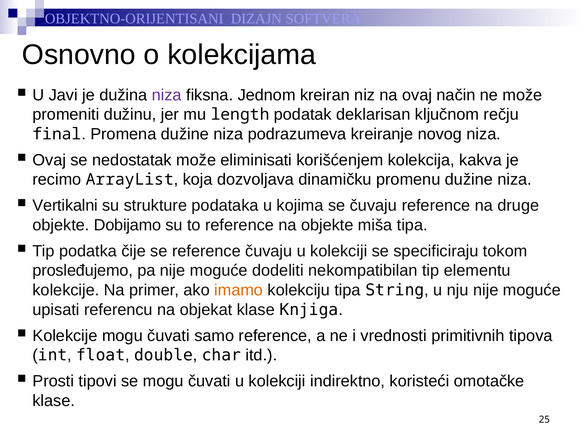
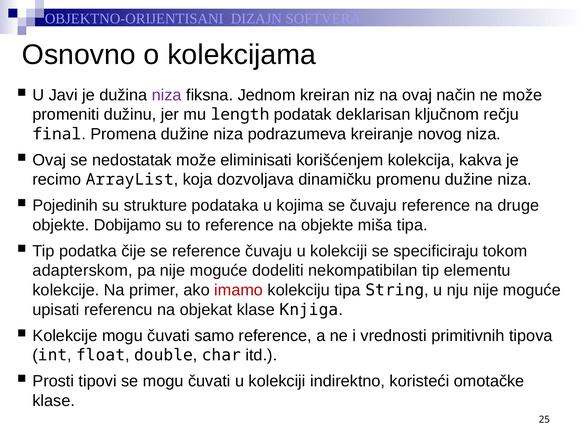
Vertikalni: Vertikalni -> Pojedinih
prosleđujemo: prosleđujemo -> adapterskom
imamo colour: orange -> red
